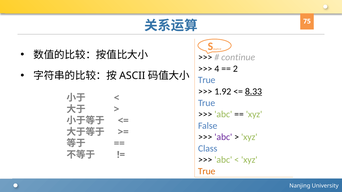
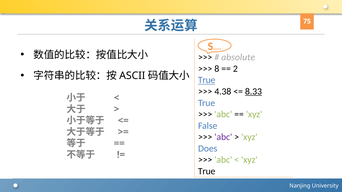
continue: continue -> absolute
4: 4 -> 8
True at (207, 80) underline: none -> present
1.92: 1.92 -> 4.38
Class: Class -> Does
True at (207, 172) colour: orange -> black
